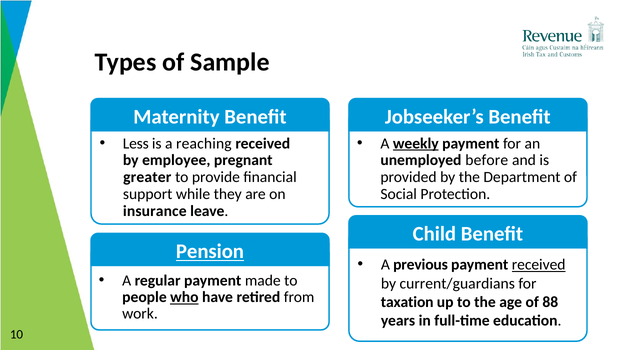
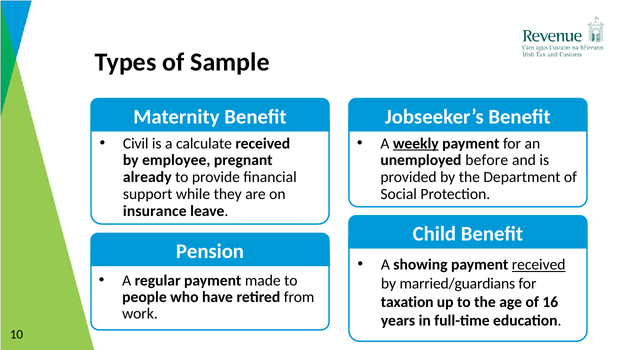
Less: Less -> Civil
reaching: reaching -> calculate
greater: greater -> already
Pension underline: present -> none
previous: previous -> showing
current/guardians: current/guardians -> married/guardians
who underline: present -> none
88: 88 -> 16
